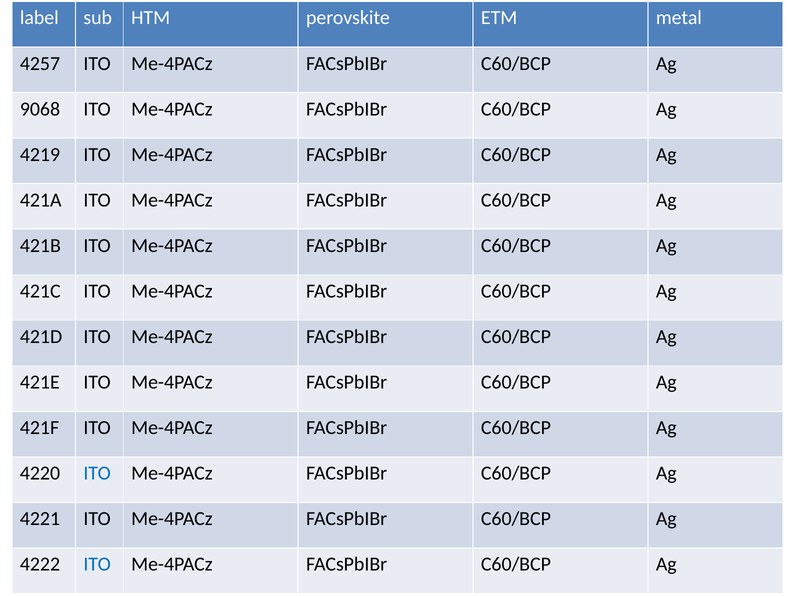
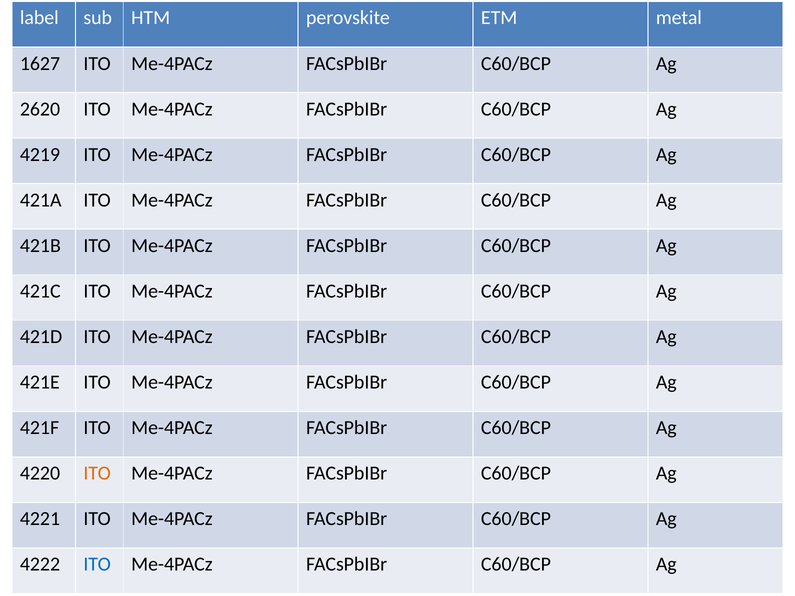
4257: 4257 -> 1627
9068: 9068 -> 2620
ITO at (97, 473) colour: blue -> orange
